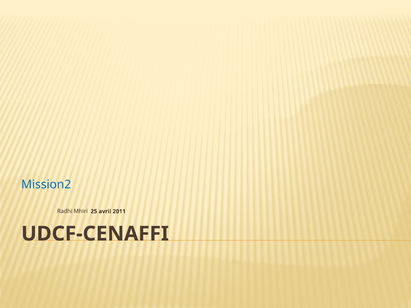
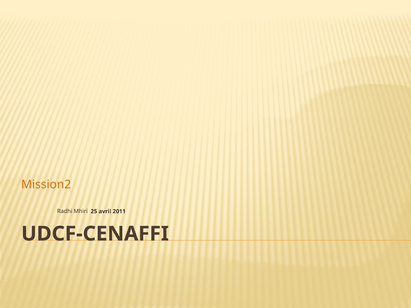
Mission2 colour: blue -> orange
